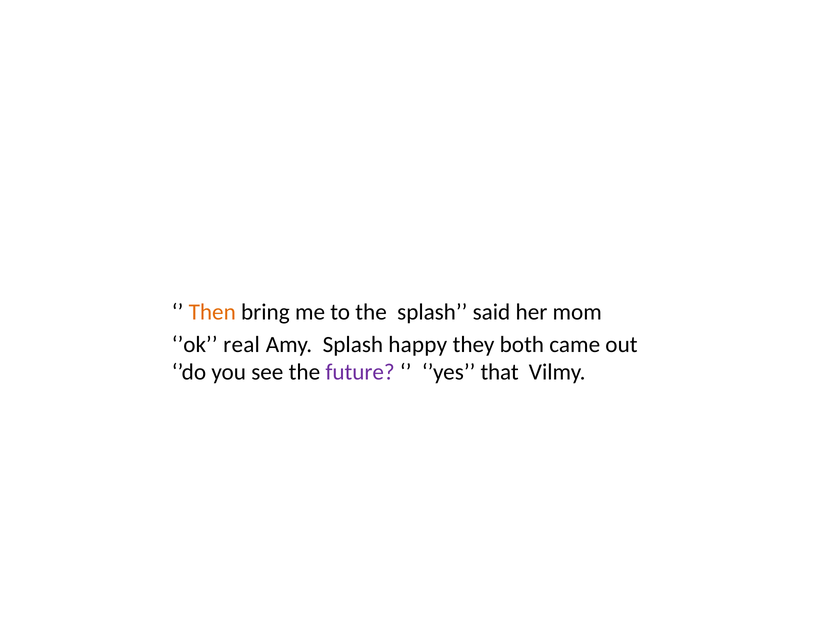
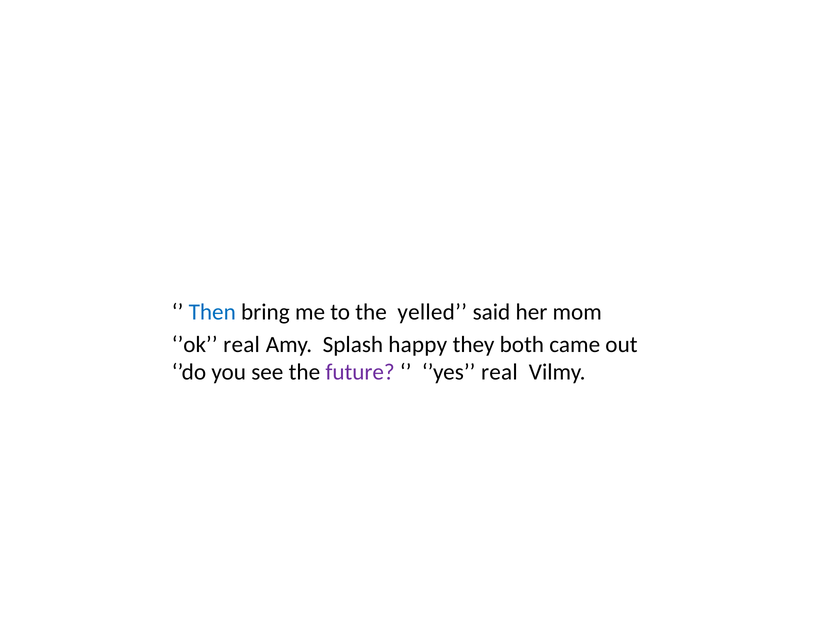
Then colour: orange -> blue
the splash: splash -> yelled
’yes that: that -> real
